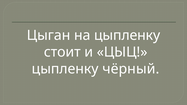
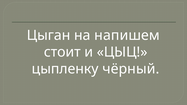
на цыпленку: цыпленку -> напишем
